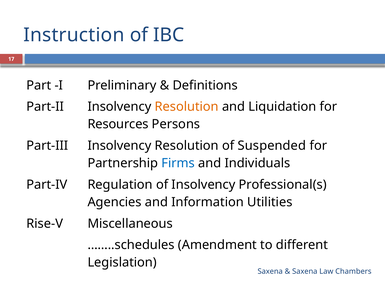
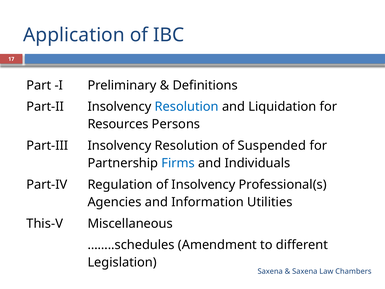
Instruction: Instruction -> Application
Resolution at (187, 107) colour: orange -> blue
Rise-V: Rise-V -> This-V
